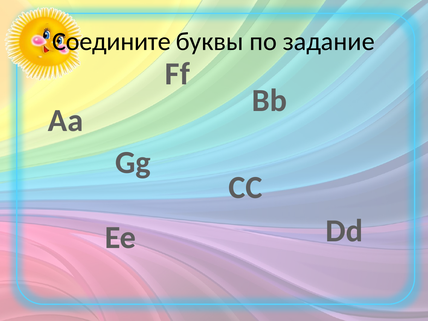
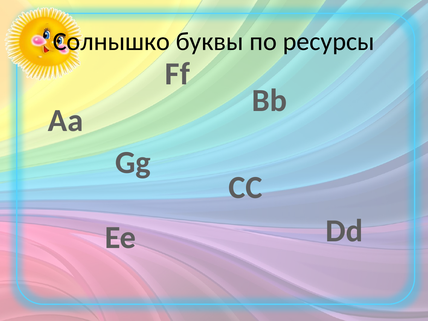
Соедините: Соедините -> Солнышко
задание: задание -> ресурсы
